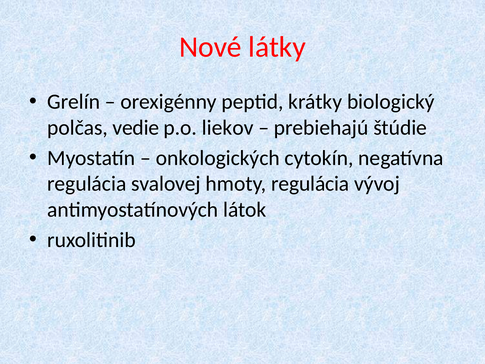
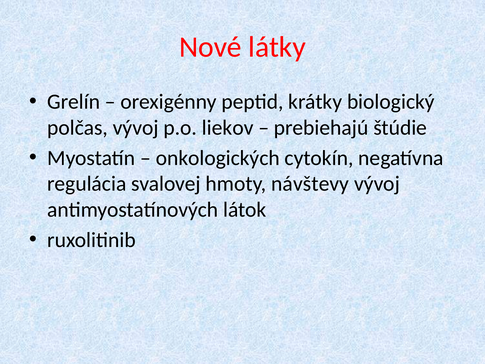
polčas vedie: vedie -> vývoj
hmoty regulácia: regulácia -> návštevy
